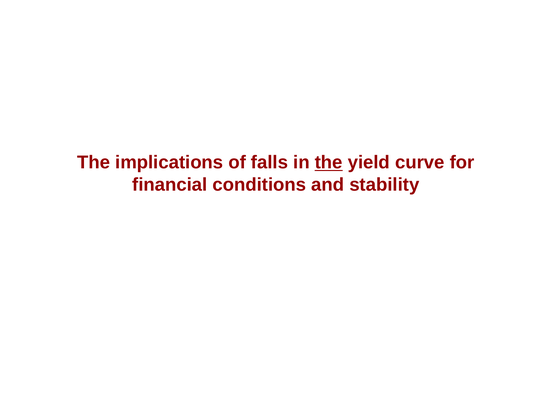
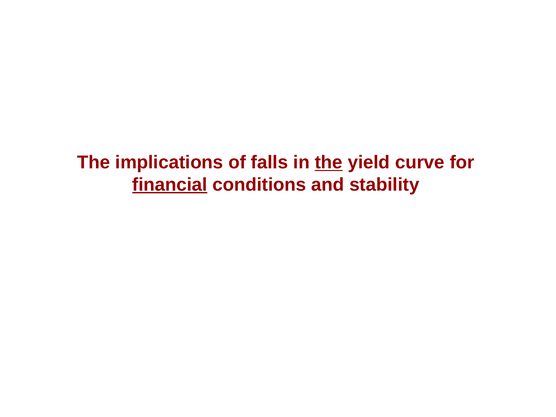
financial underline: none -> present
